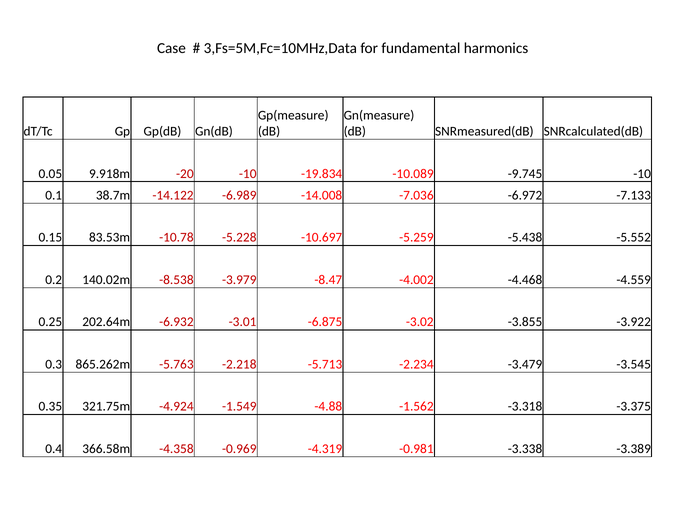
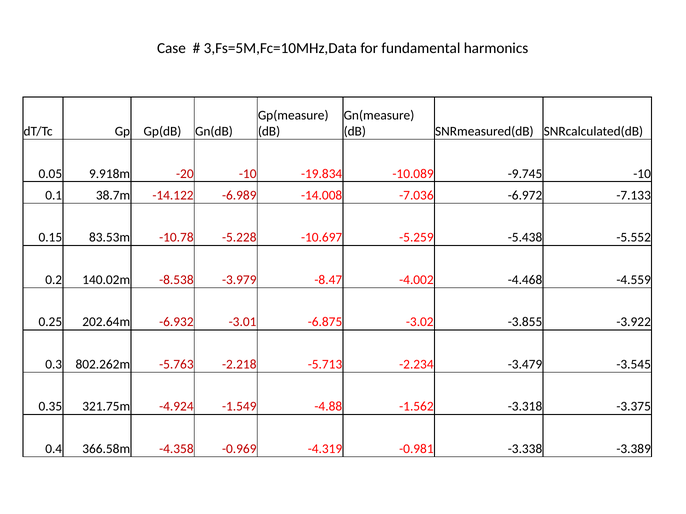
865.262m: 865.262m -> 802.262m
